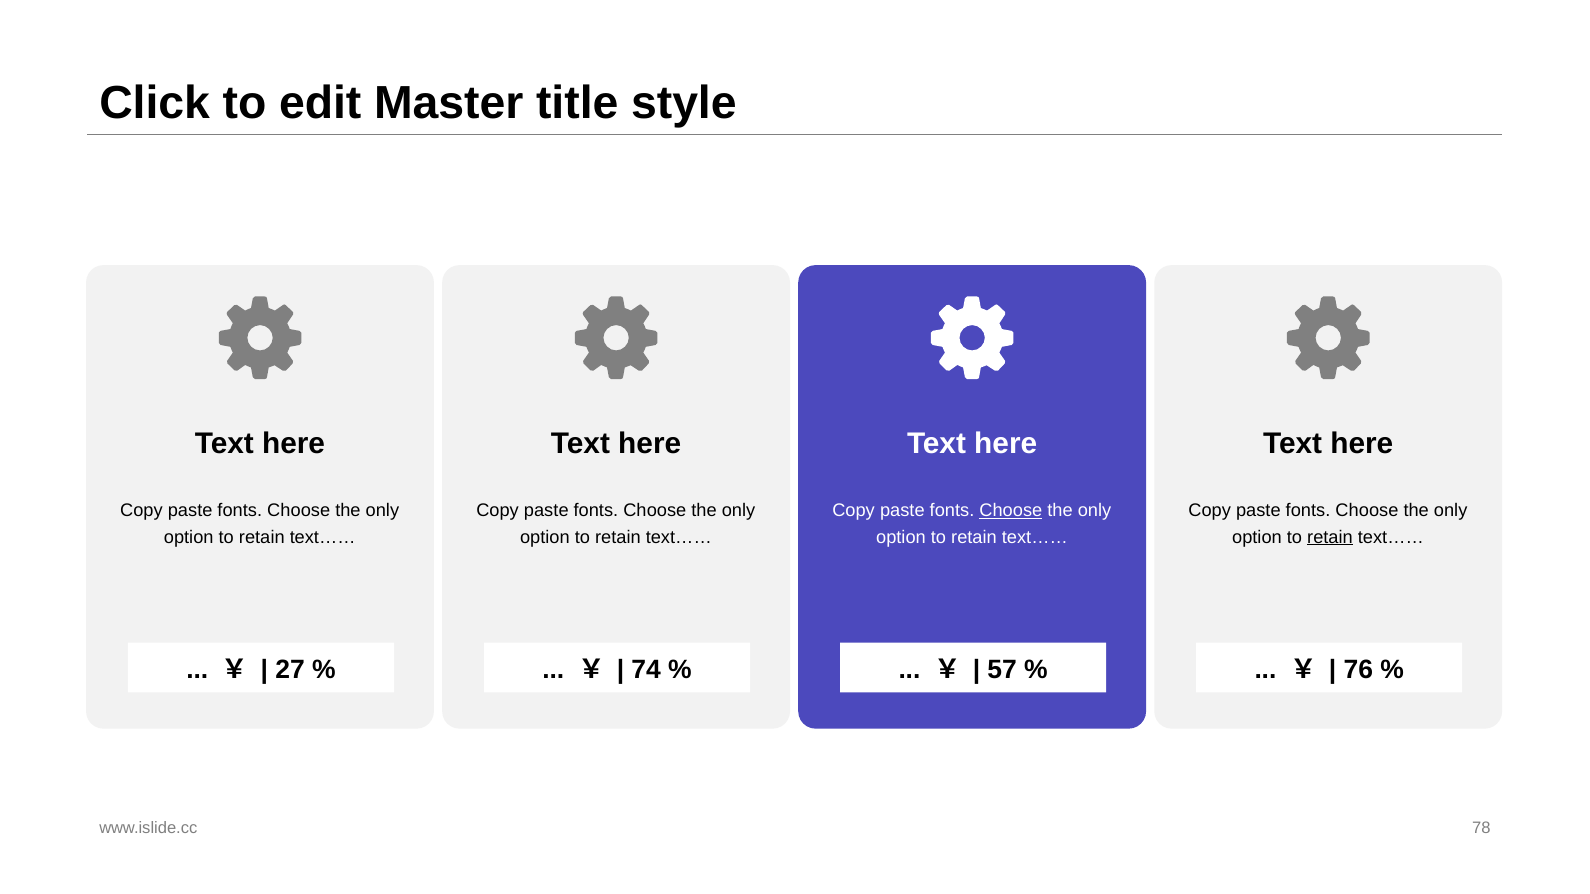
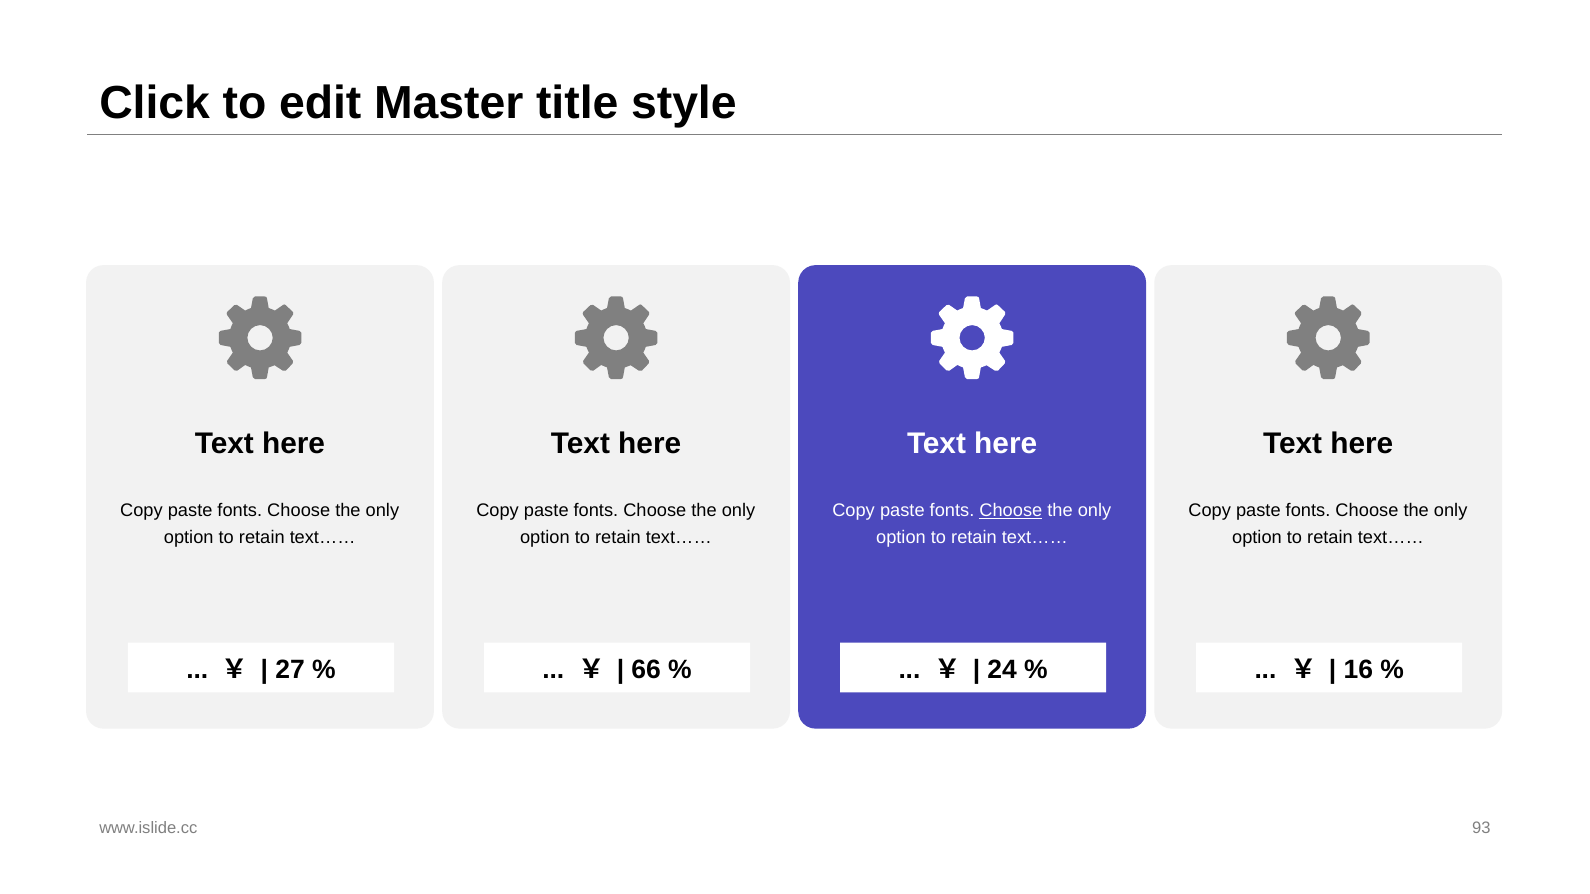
retain at (1330, 537) underline: present -> none
74: 74 -> 66
57: 57 -> 24
76: 76 -> 16
78: 78 -> 93
